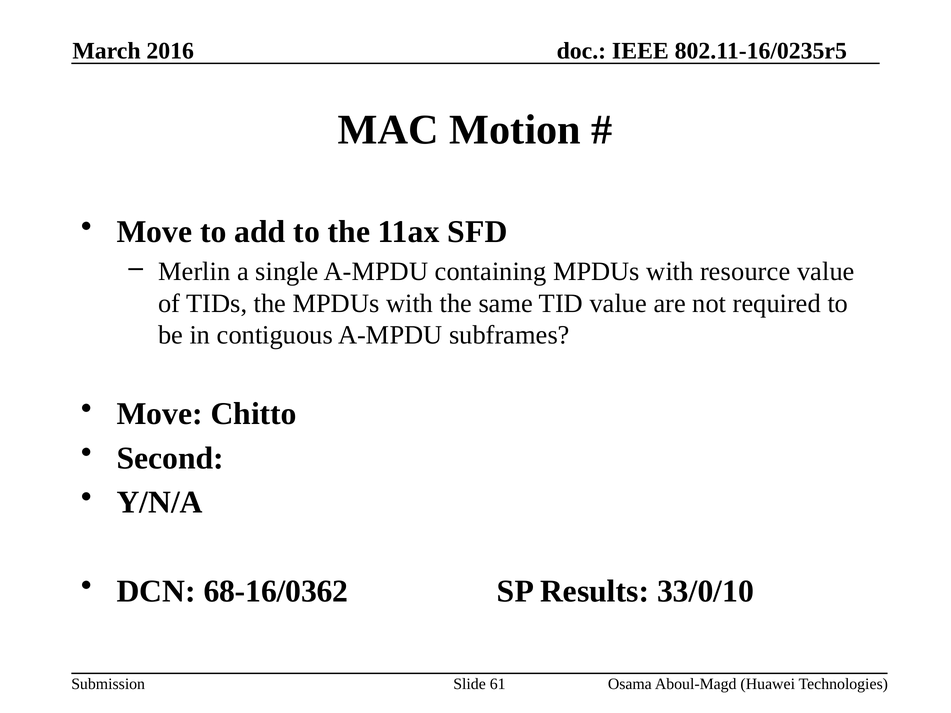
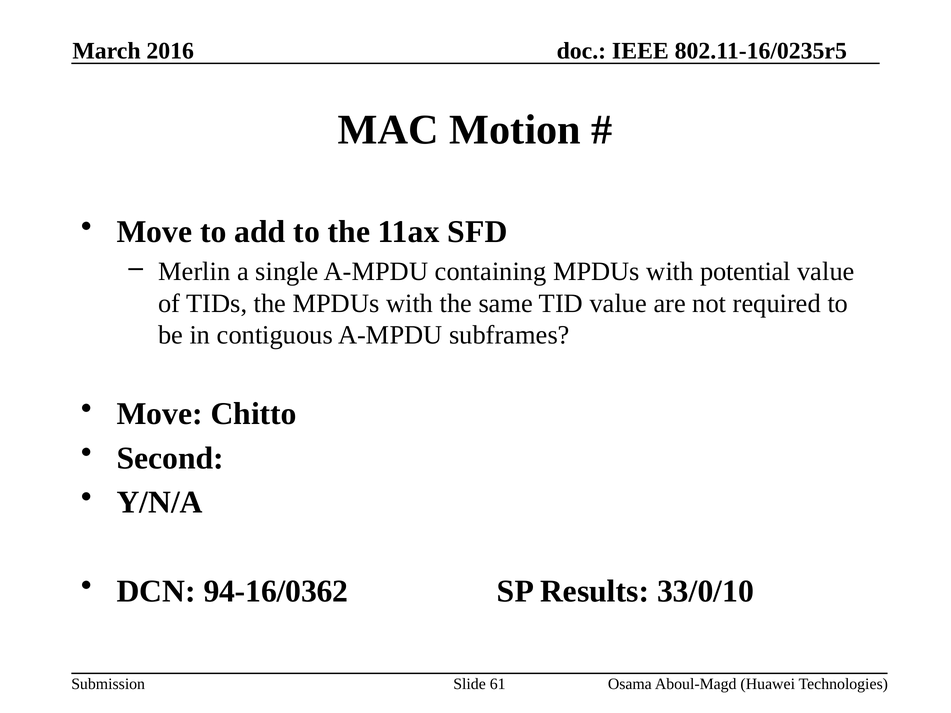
resource: resource -> potential
68-16/0362: 68-16/0362 -> 94-16/0362
